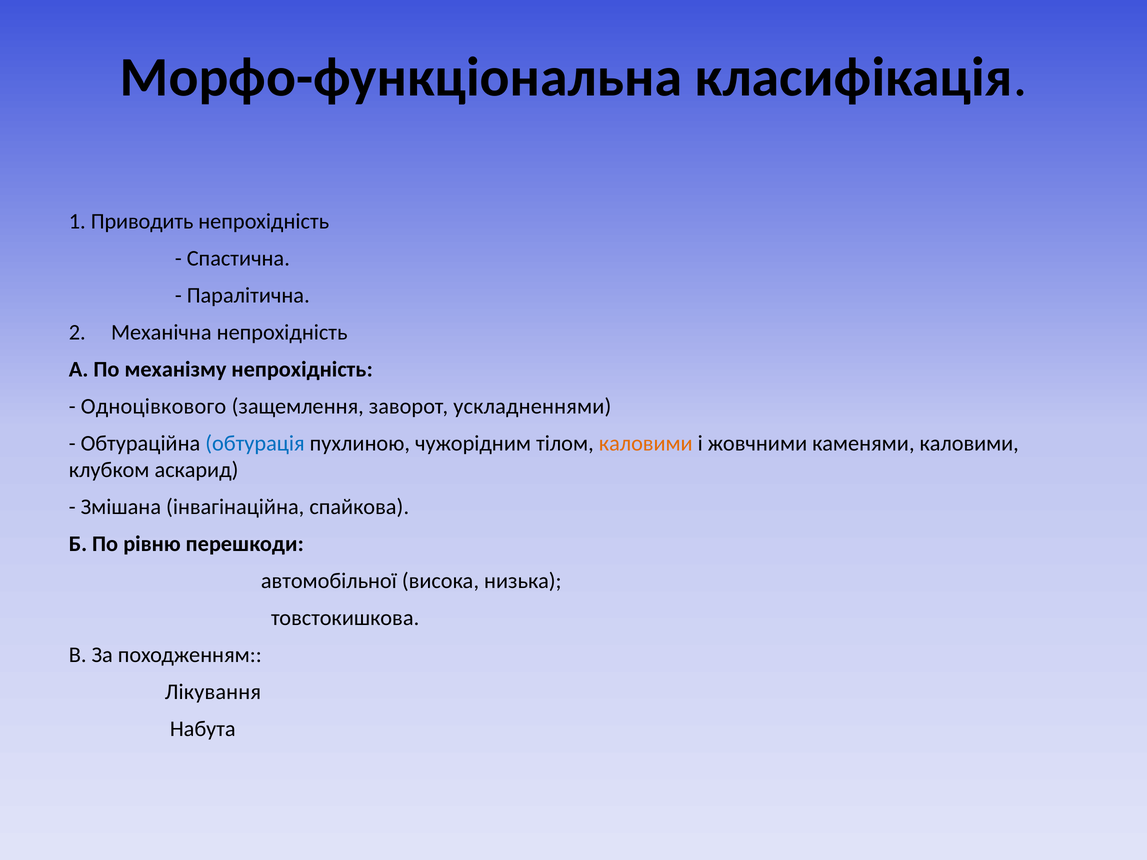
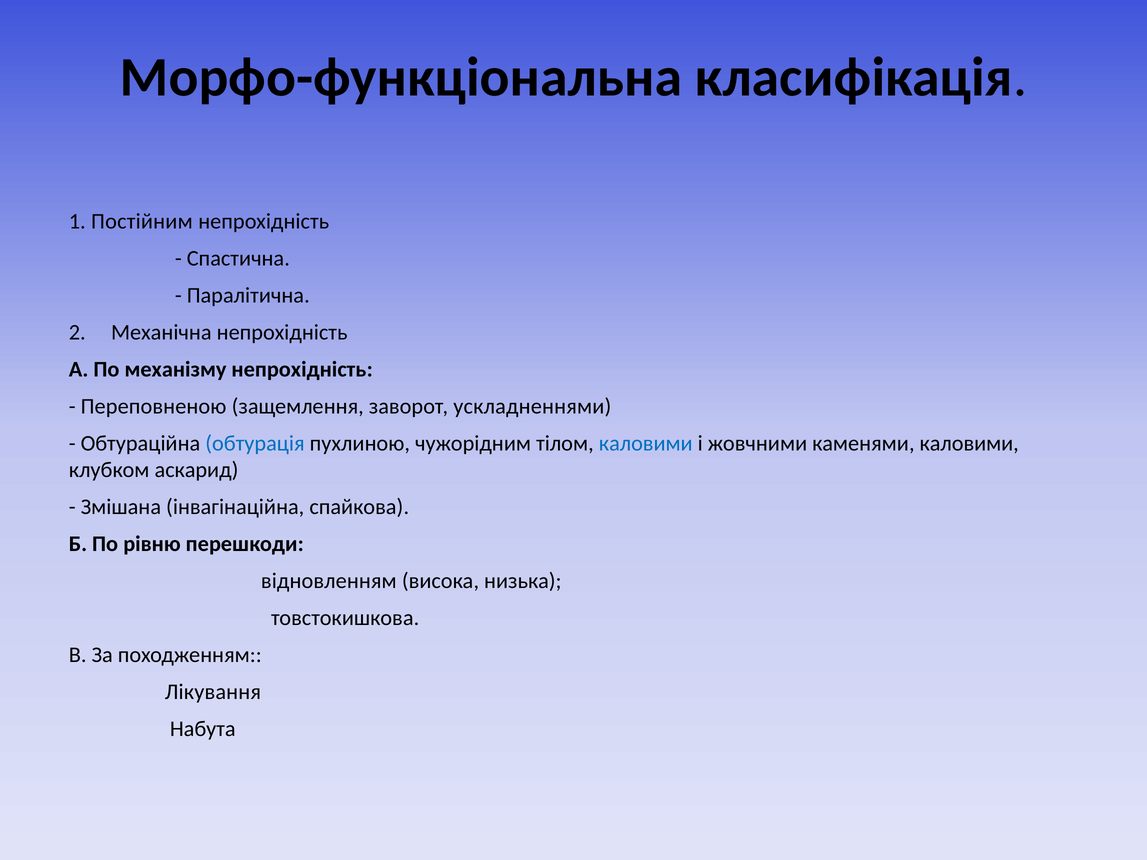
Приводить: Приводить -> Постійним
Одноцівкового: Одноцівкового -> Переповненою
каловими at (646, 443) colour: orange -> blue
автомобільної: автомобільної -> відновленням
